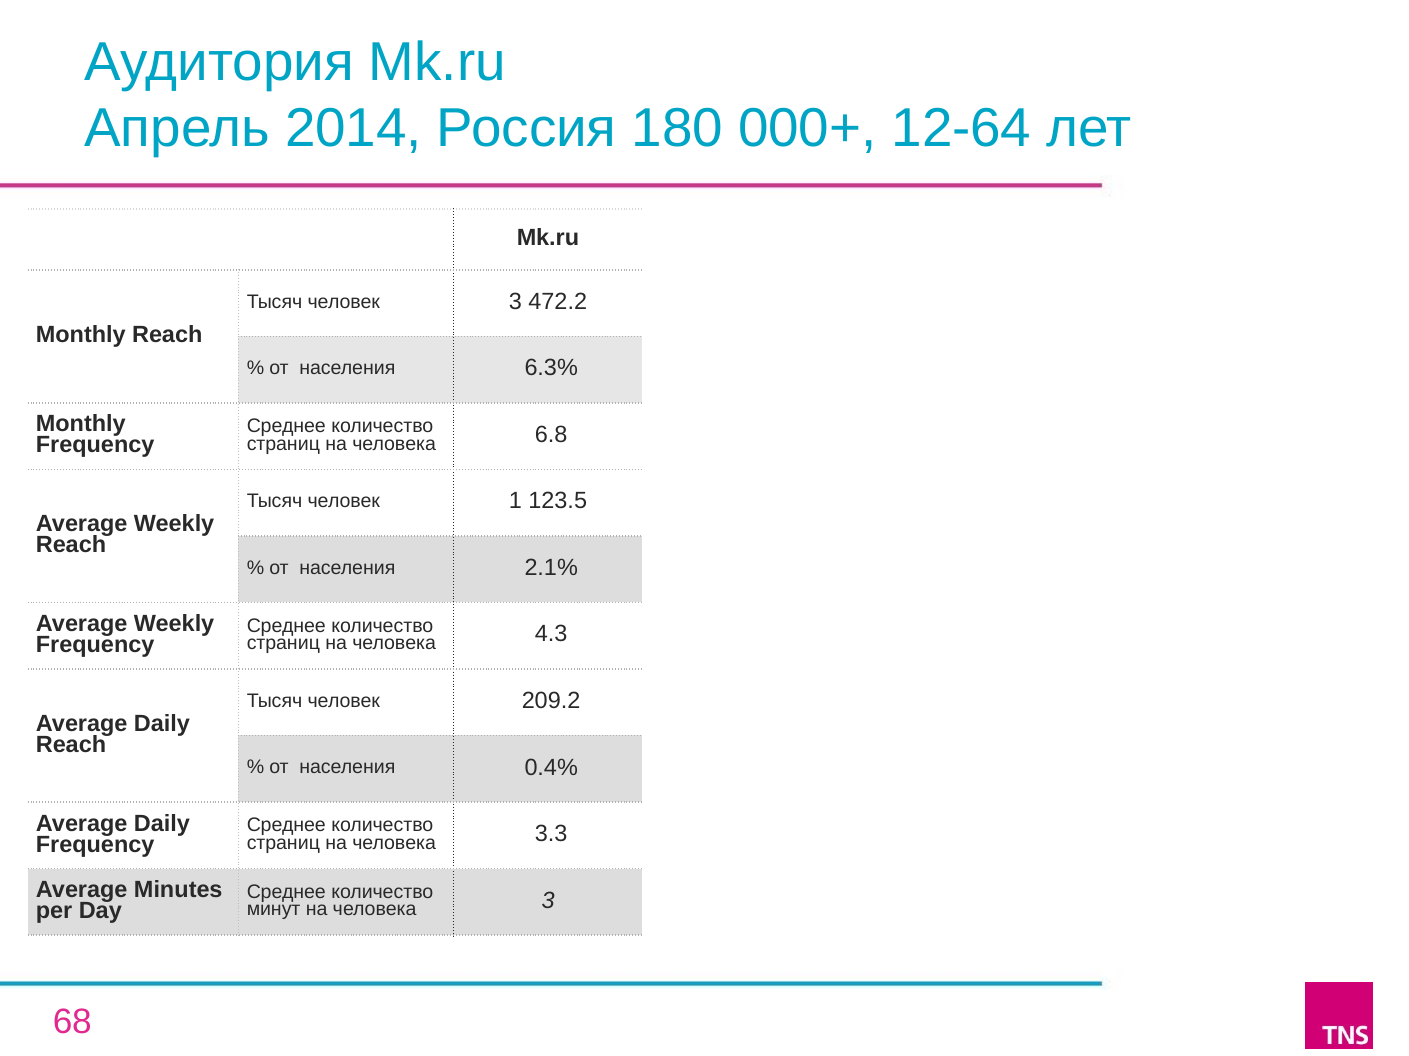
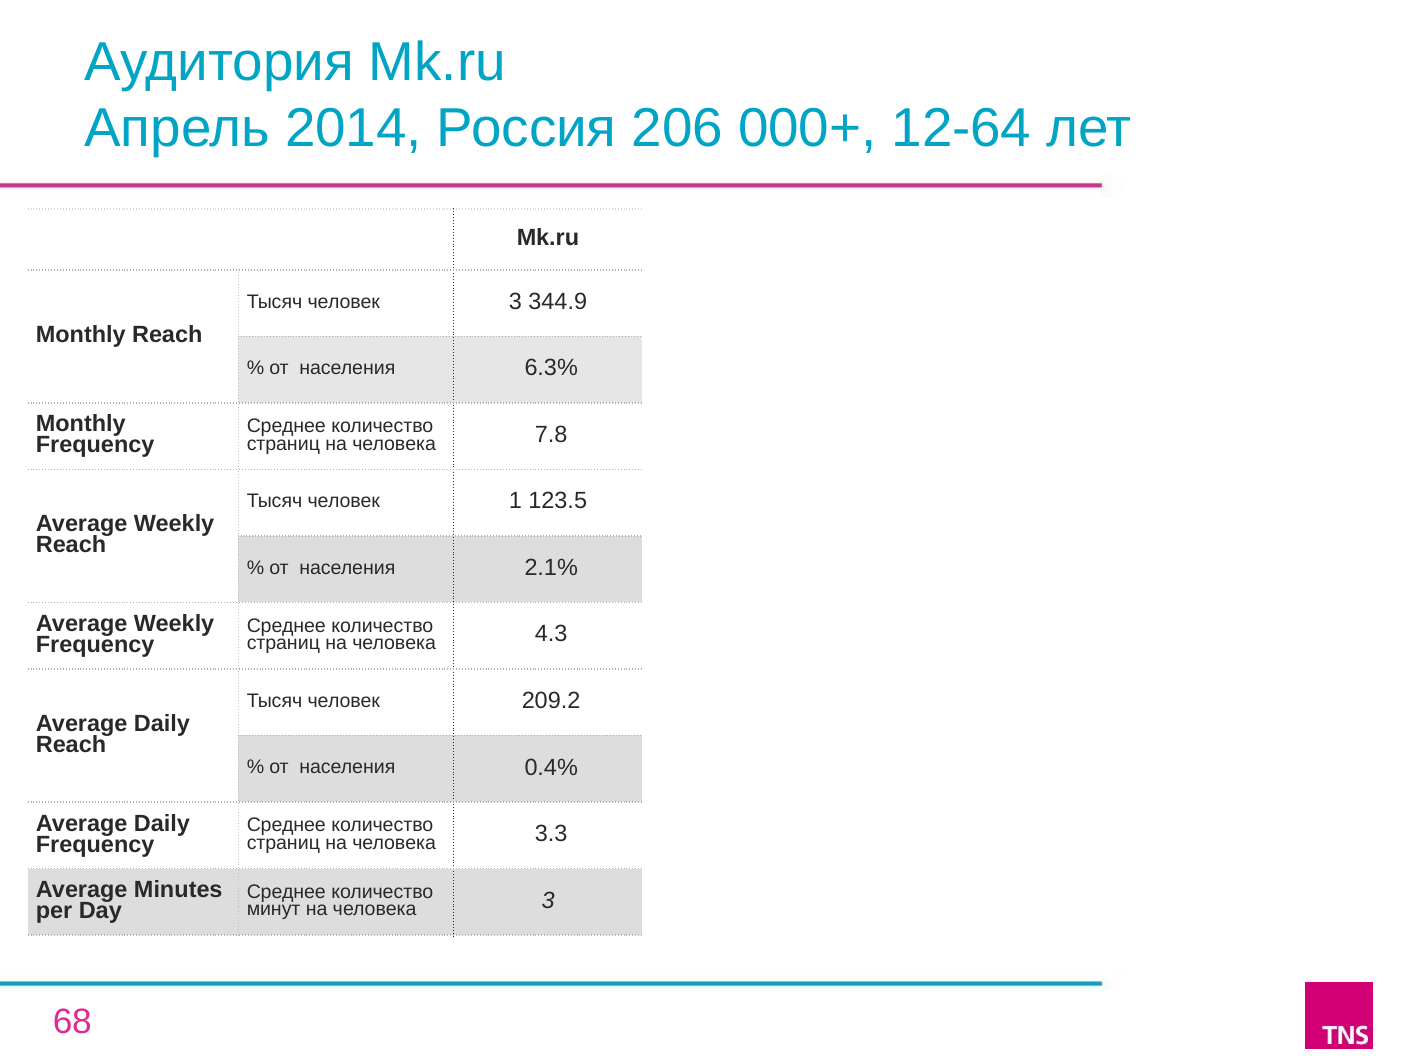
180: 180 -> 206
472.2: 472.2 -> 344.9
6.8: 6.8 -> 7.8
